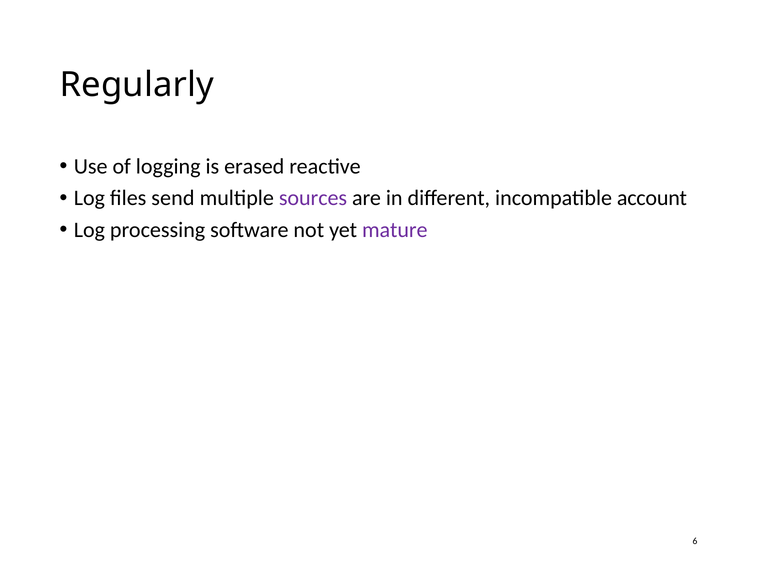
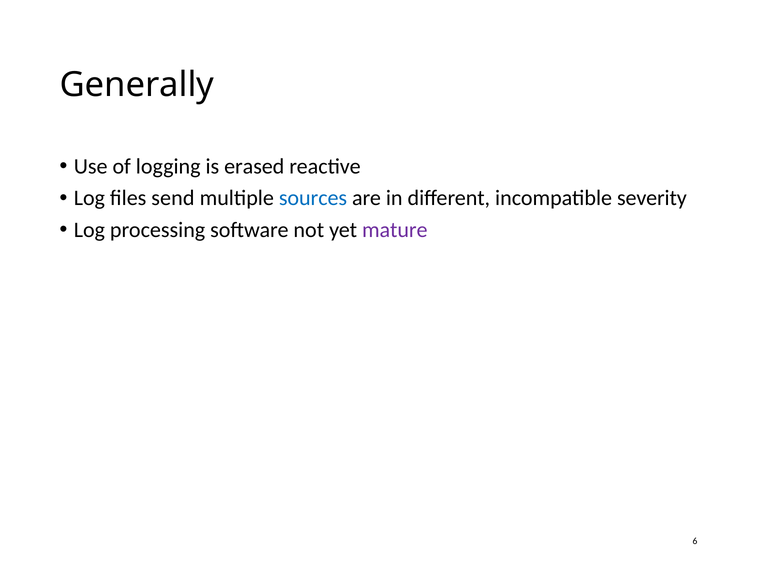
Regularly: Regularly -> Generally
sources colour: purple -> blue
account: account -> severity
